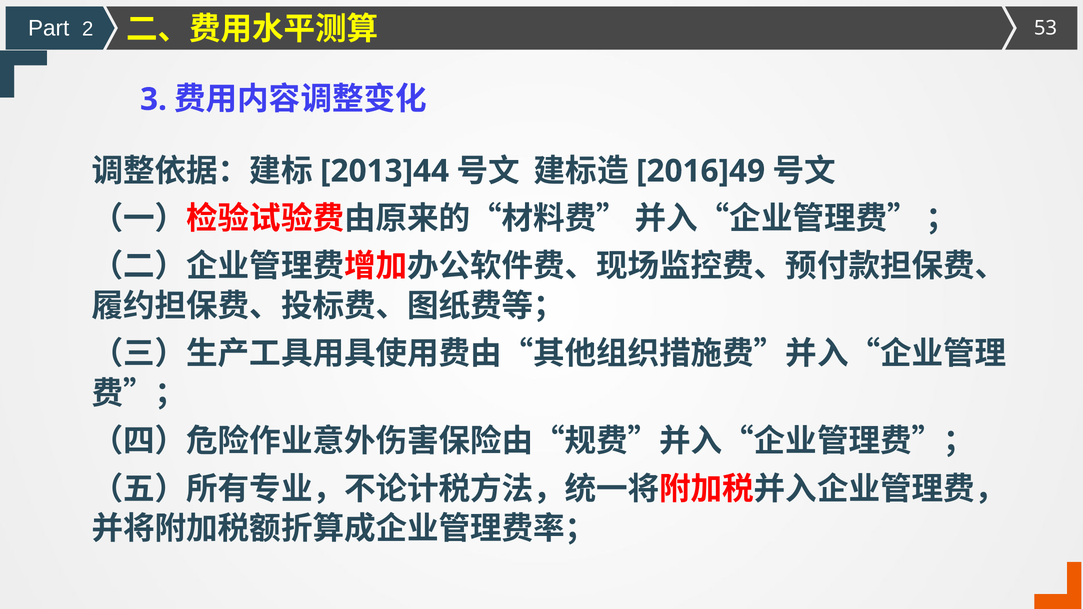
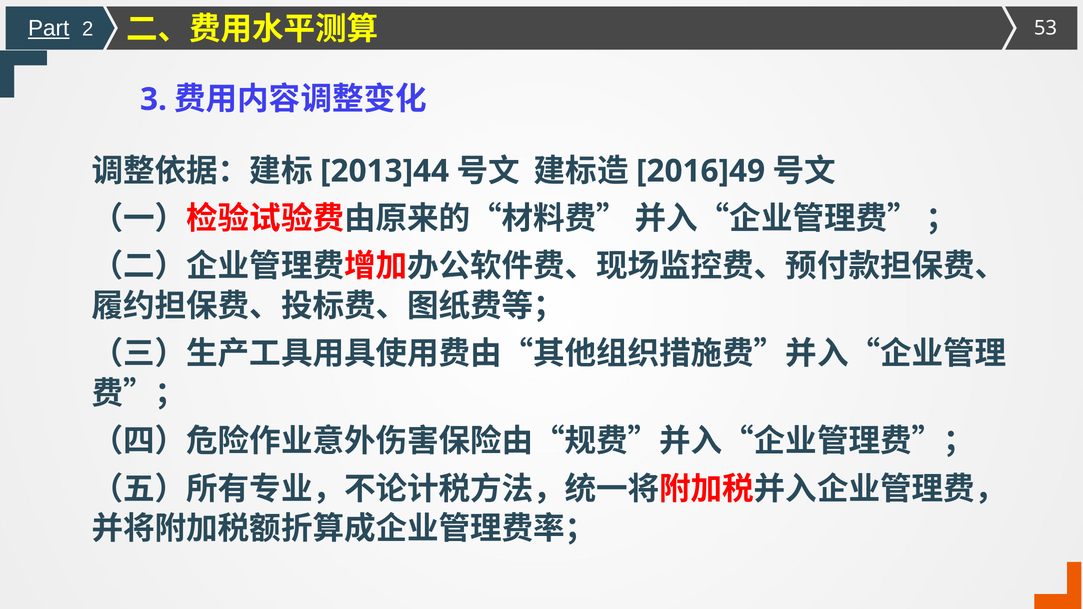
Part underline: none -> present
